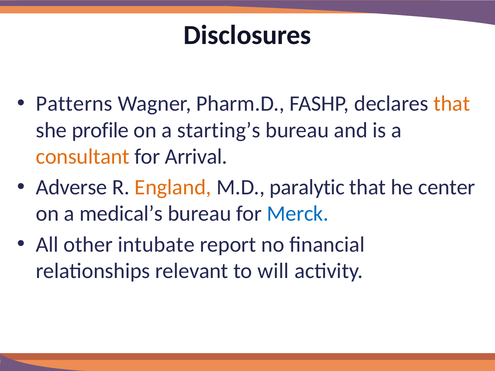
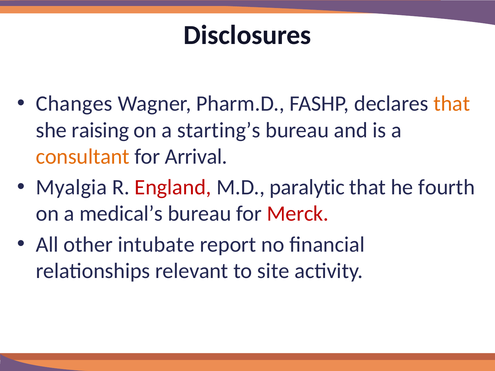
Patterns: Patterns -> Changes
profile: profile -> raising
Adverse: Adverse -> Myalgia
England colour: orange -> red
center: center -> fourth
Merck colour: blue -> red
will: will -> site
